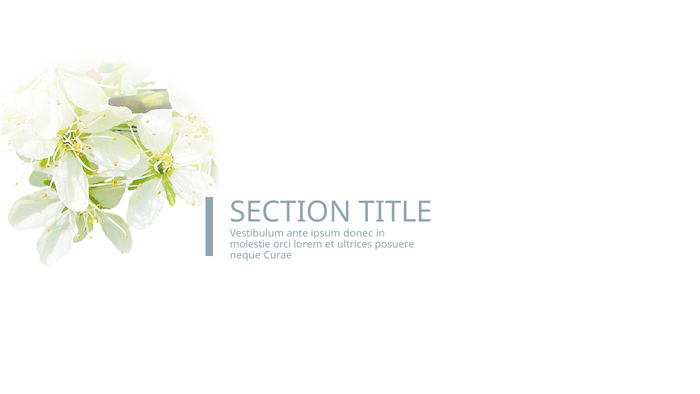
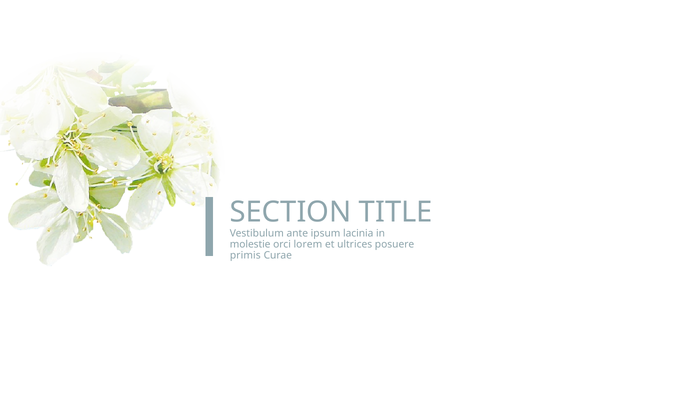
donec: donec -> lacinia
neque: neque -> primis
